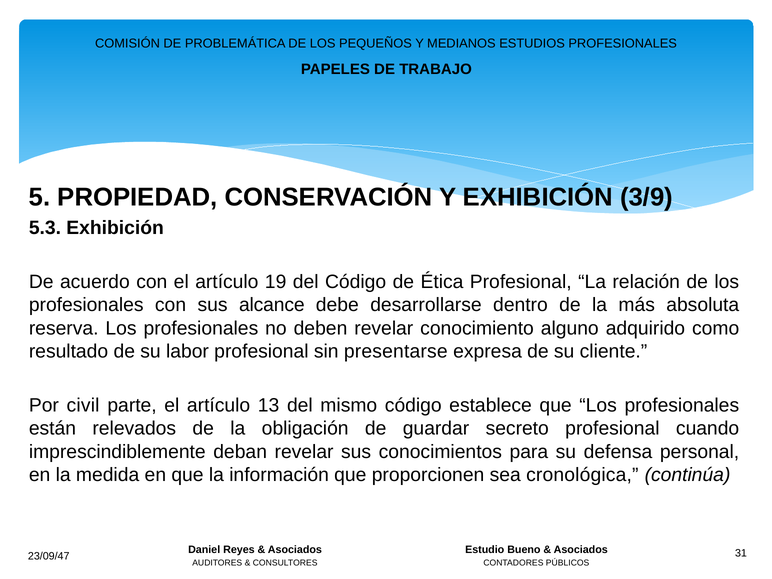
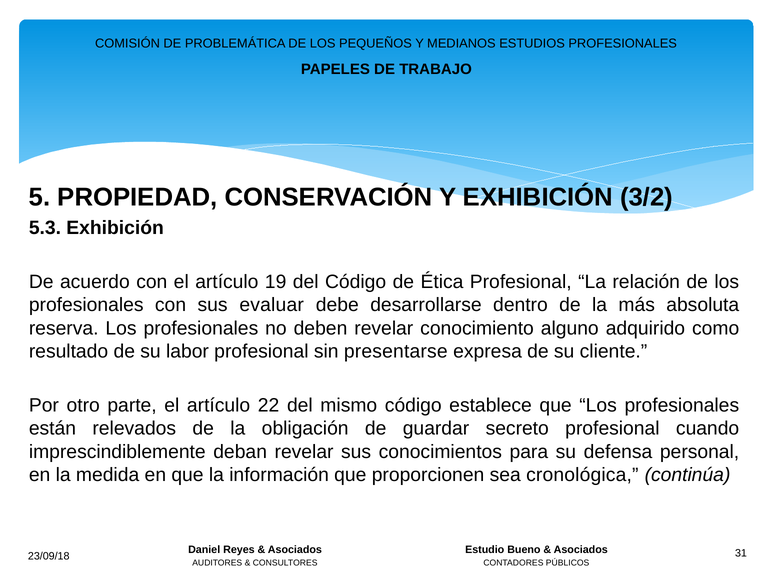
3/9: 3/9 -> 3/2
alcance: alcance -> evaluar
civil: civil -> otro
13: 13 -> 22
23/09/47: 23/09/47 -> 23/09/18
